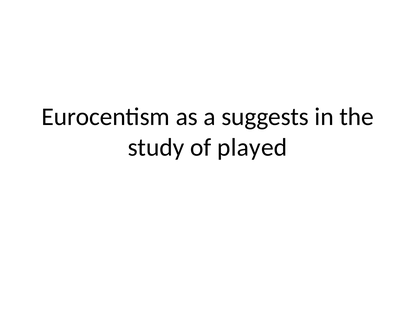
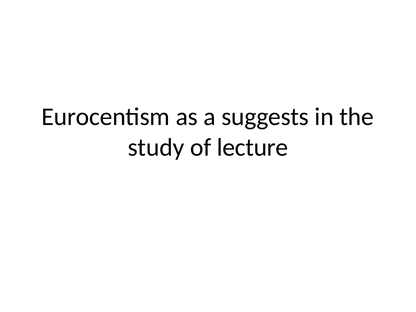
played: played -> lecture
